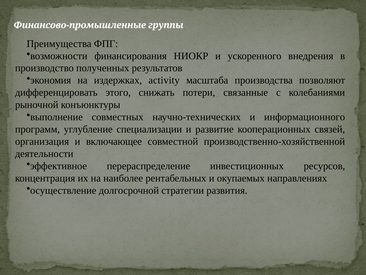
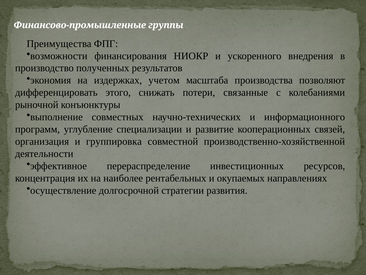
activity: activity -> учетом
включающее: включающее -> группировка
